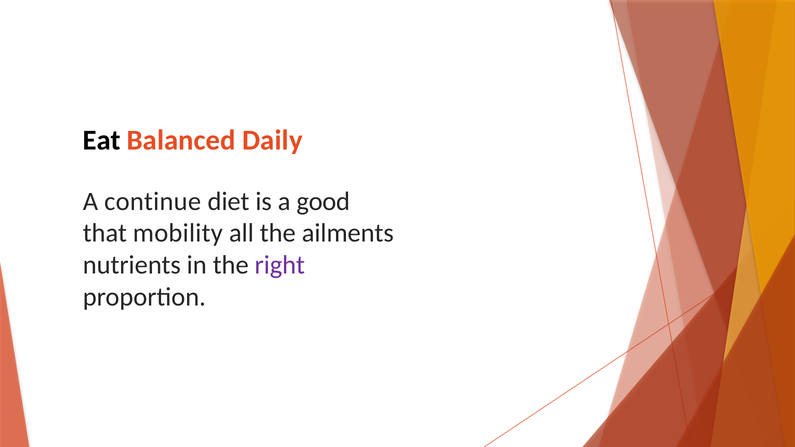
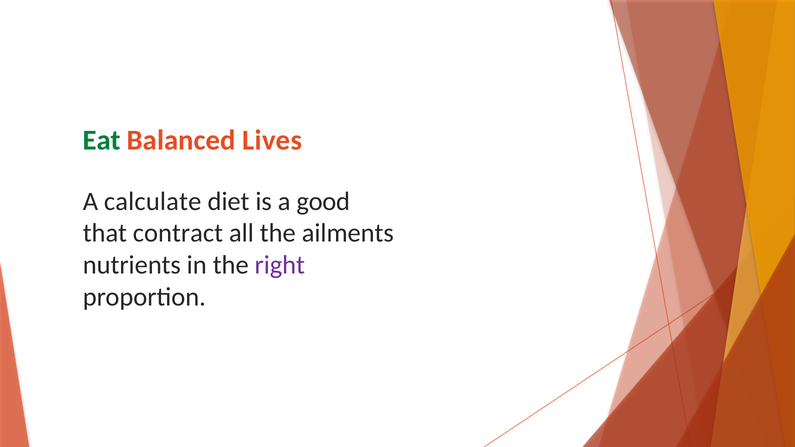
Eat colour: black -> green
Daily: Daily -> Lives
continue: continue -> calculate
mobility: mobility -> contract
